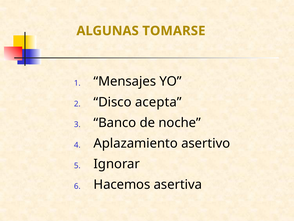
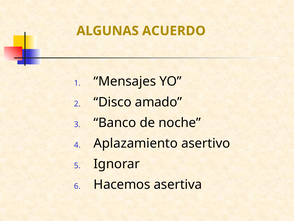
TOMARSE: TOMARSE -> ACUERDO
acepta: acepta -> amado
